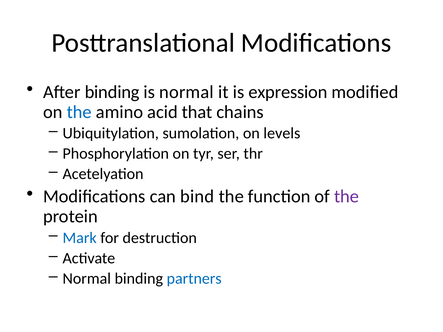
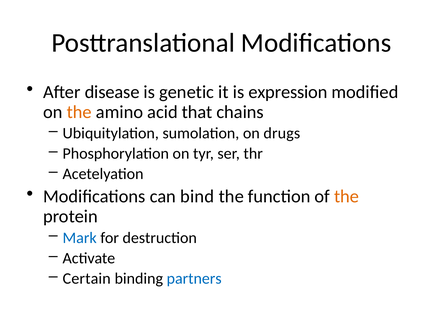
After binding: binding -> disease
is normal: normal -> genetic
the at (79, 112) colour: blue -> orange
levels: levels -> drugs
the at (347, 197) colour: purple -> orange
Normal at (87, 279): Normal -> Certain
